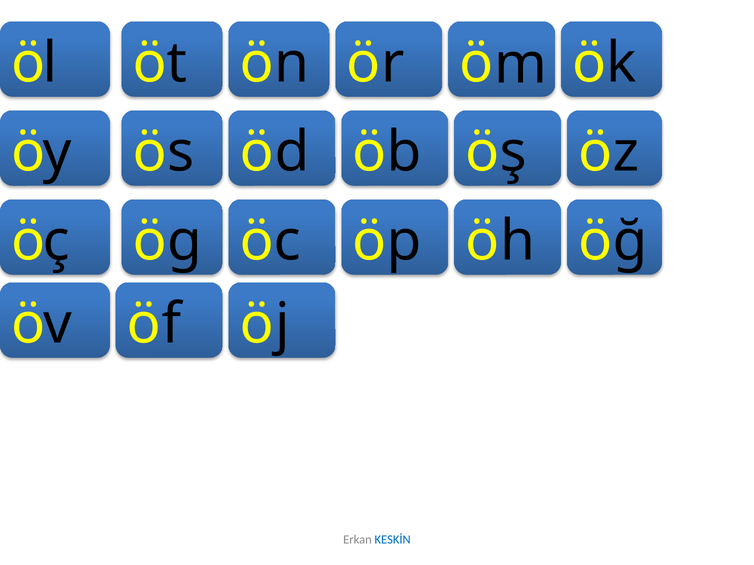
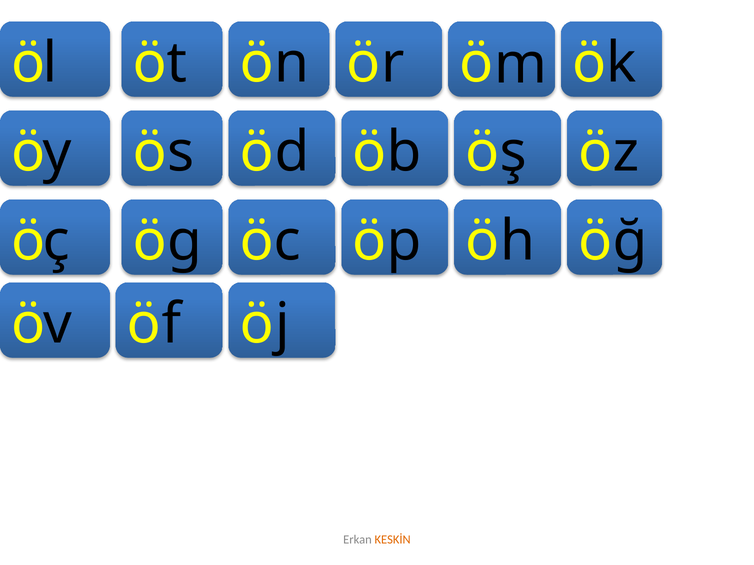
KESKİN colour: blue -> orange
